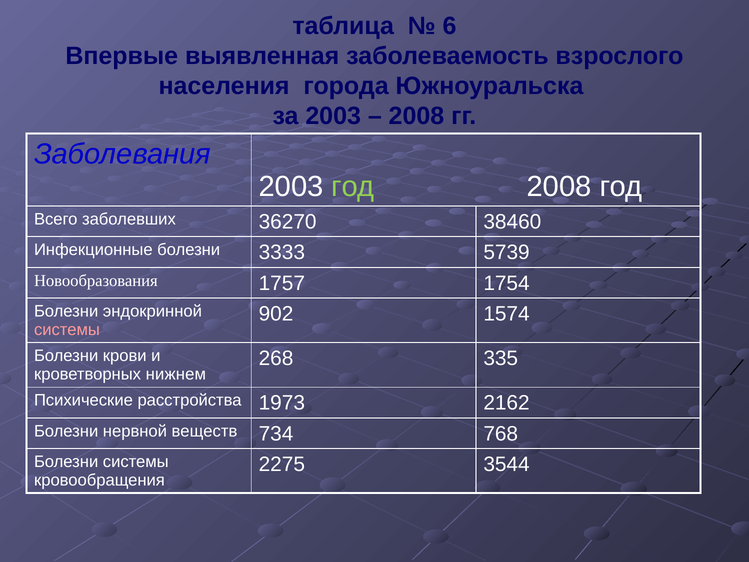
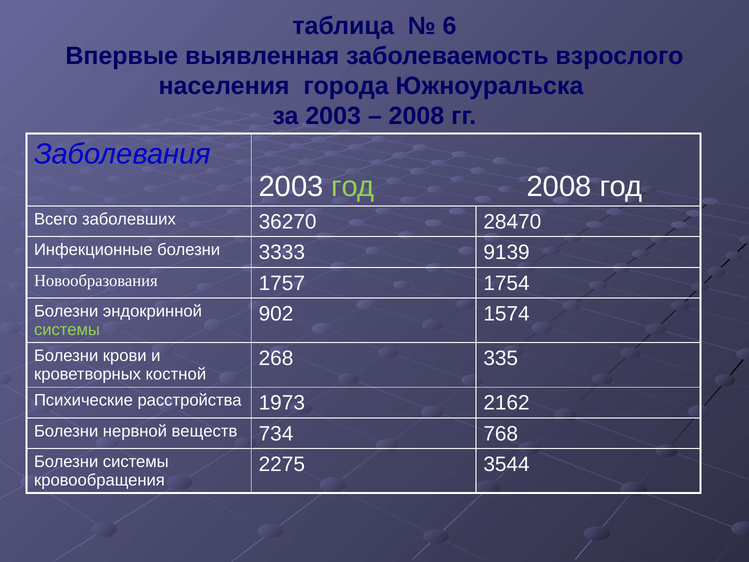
38460: 38460 -> 28470
5739: 5739 -> 9139
системы at (67, 330) colour: pink -> light green
нижнем: нижнем -> костной
